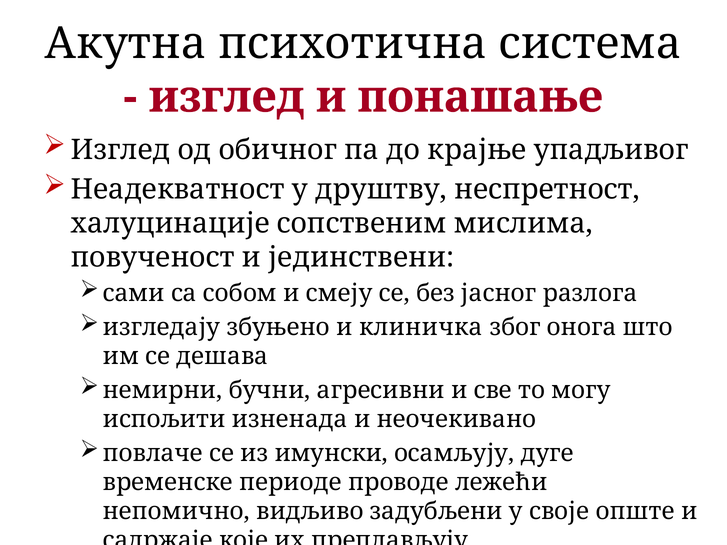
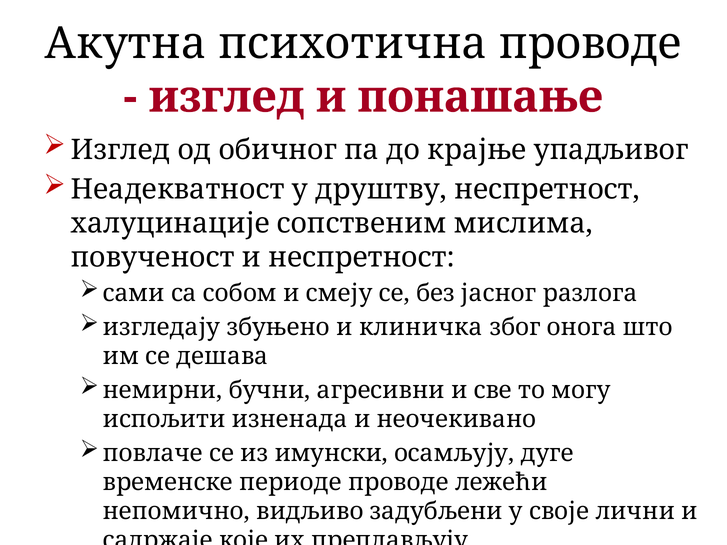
психотична система: система -> проводе
и јединствени: јединствени -> неспретност
опште: опште -> лични
